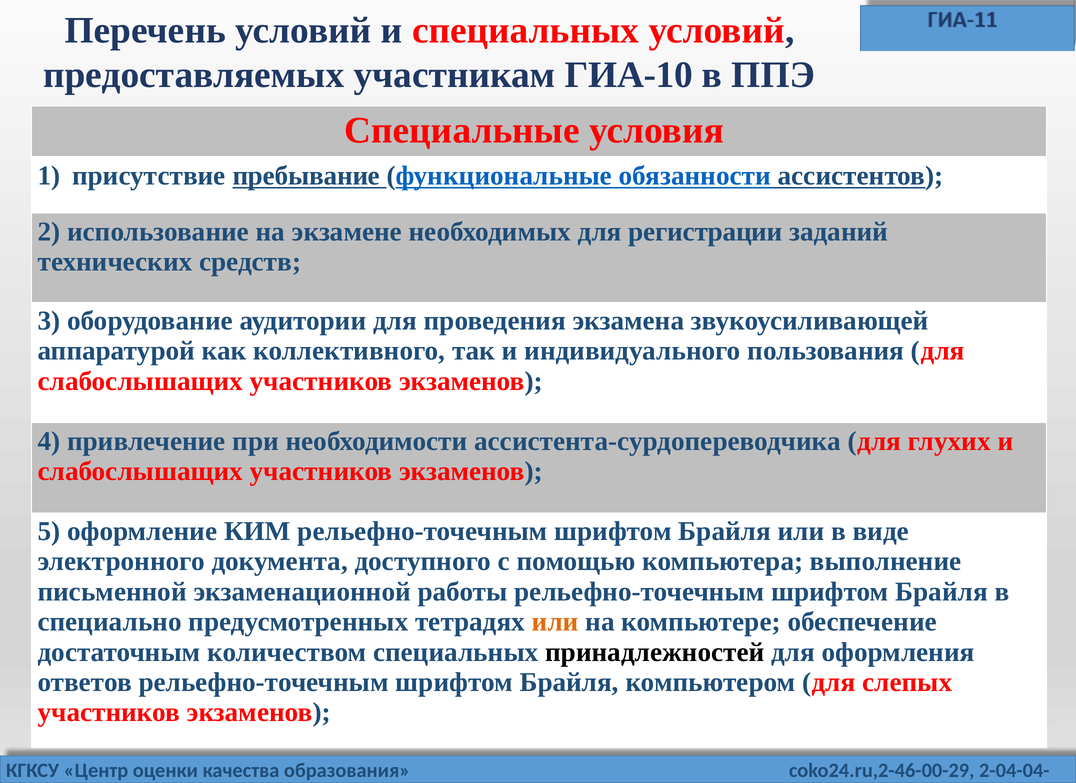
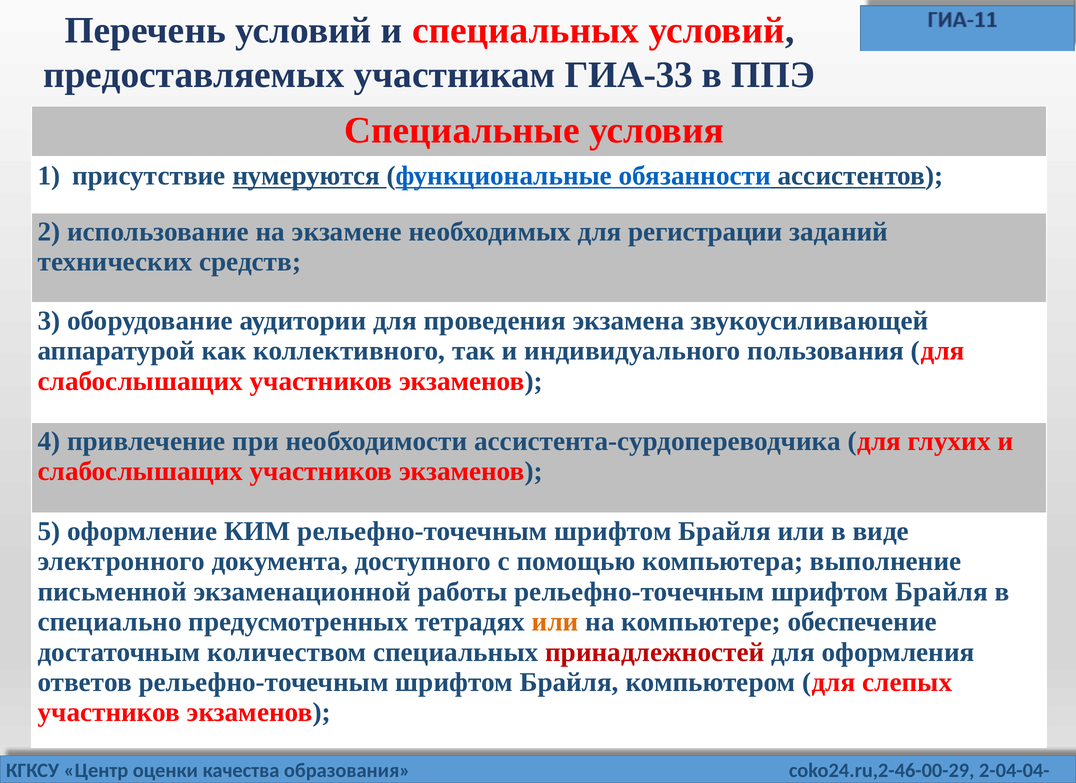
ГИА-10: ГИА-10 -> ГИА-33
пребывание: пребывание -> нумеруются
принадлежностей colour: black -> red
